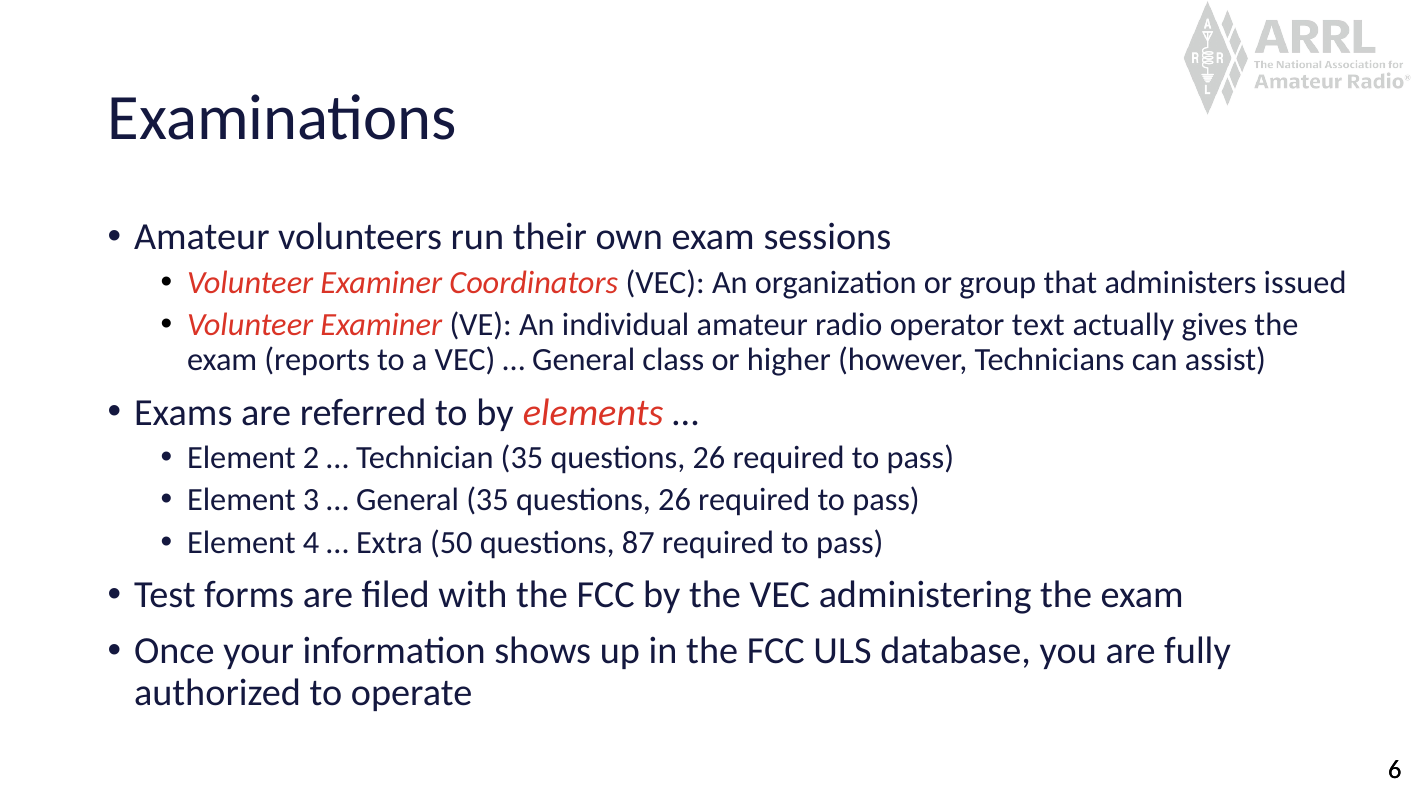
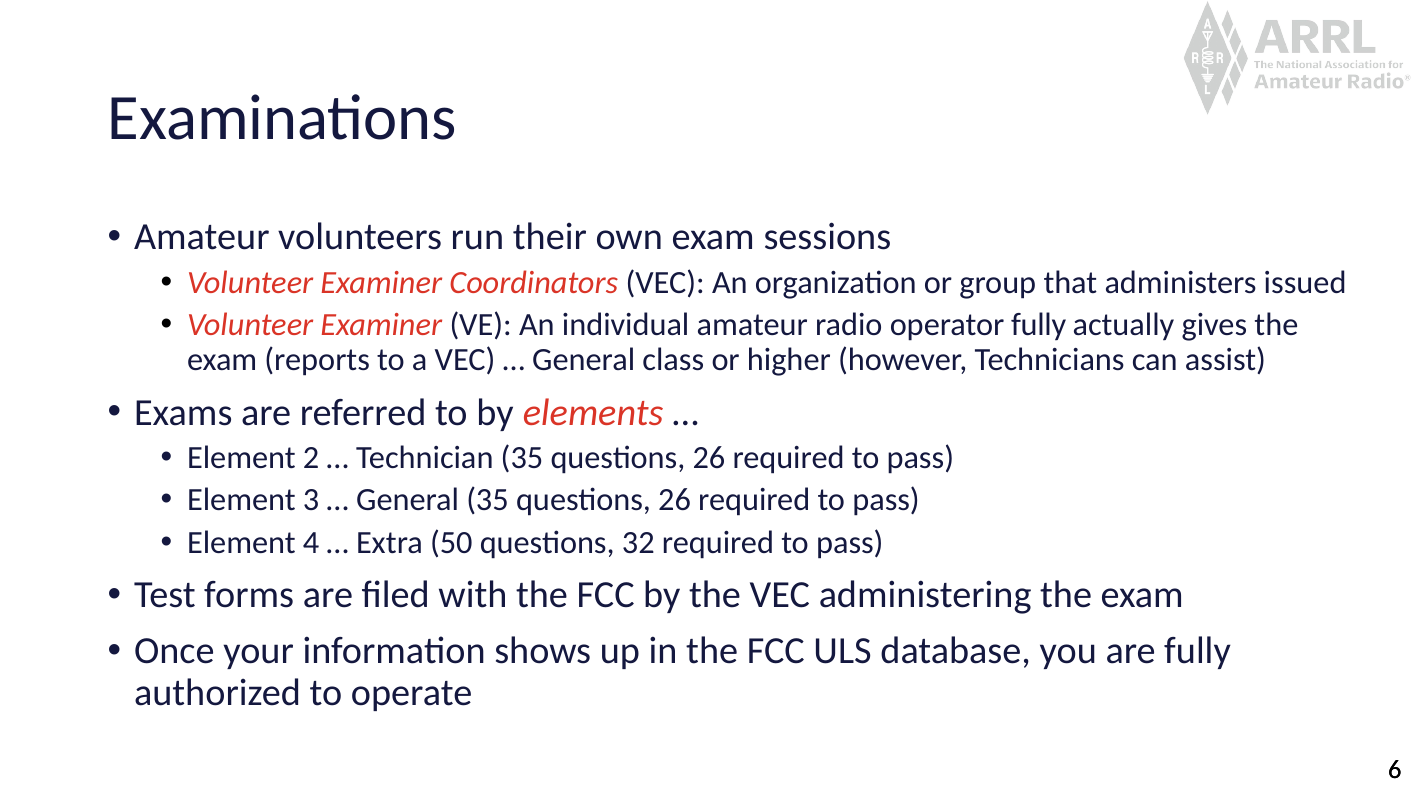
operator text: text -> fully
87: 87 -> 32
